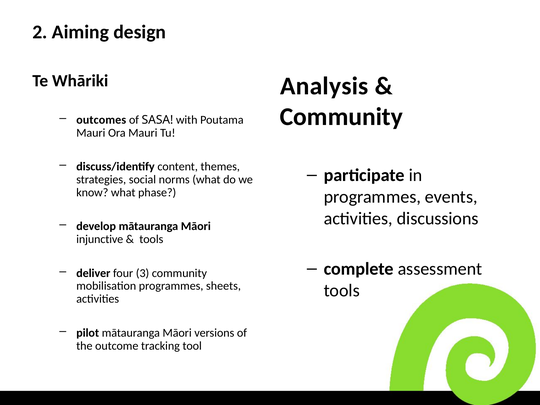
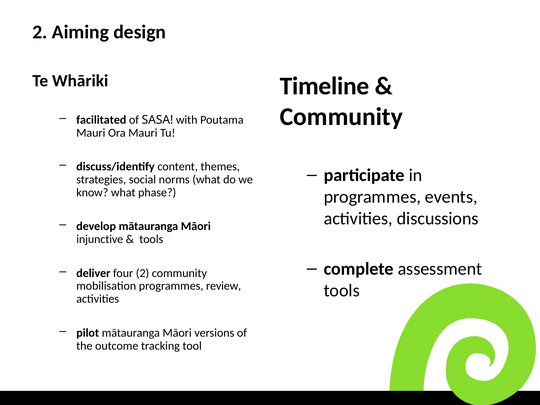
Analysis: Analysis -> Timeline
outcomes: outcomes -> facilitated
four 3: 3 -> 2
sheets: sheets -> review
